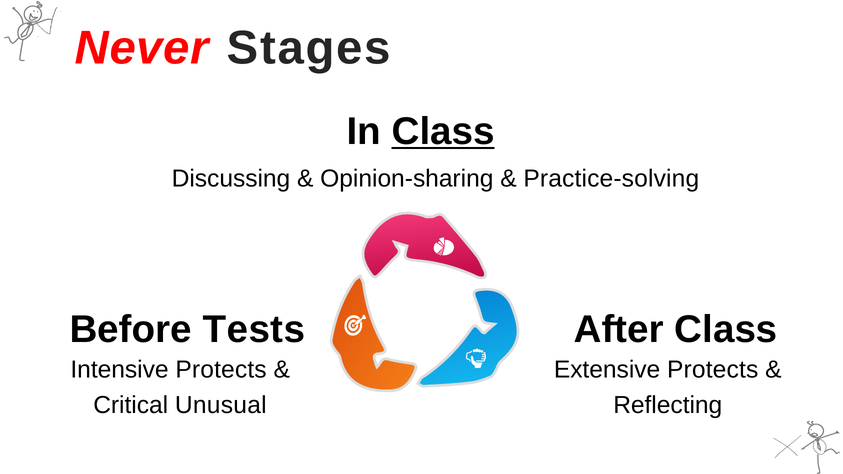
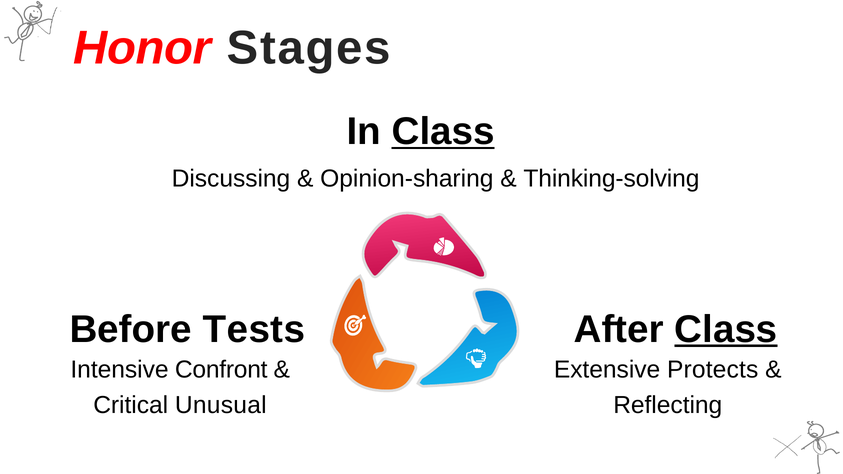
Never: Never -> Honor
Practice-solving: Practice-solving -> Thinking-solving
Class at (726, 329) underline: none -> present
Intensive Protects: Protects -> Confront
